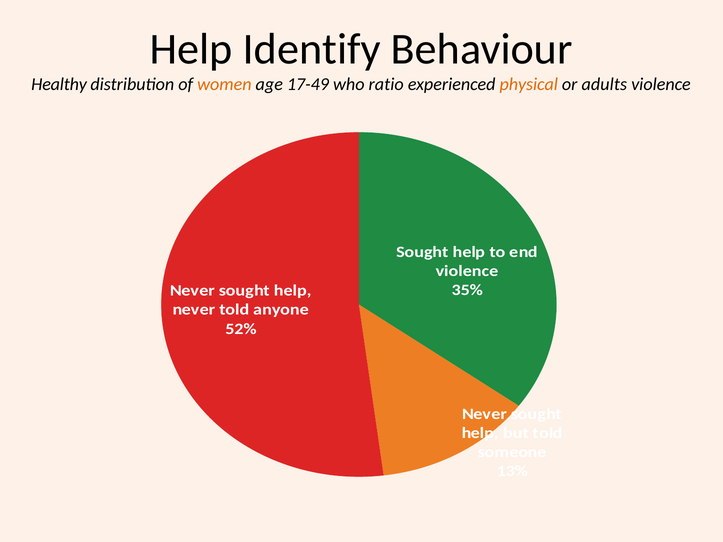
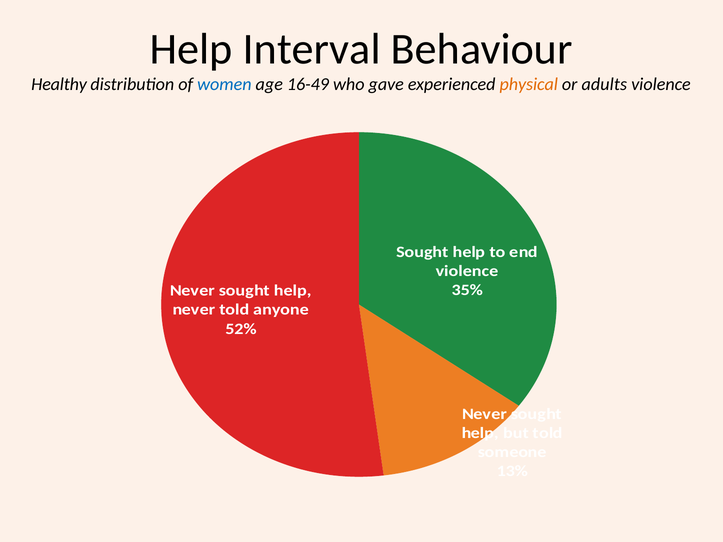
Identify: Identify -> Interval
women colour: orange -> blue
17-49: 17-49 -> 16-49
ratio: ratio -> gave
